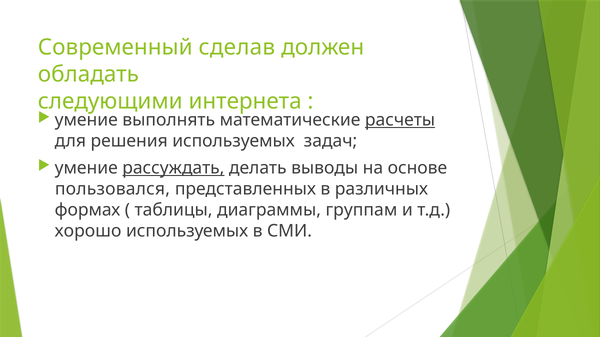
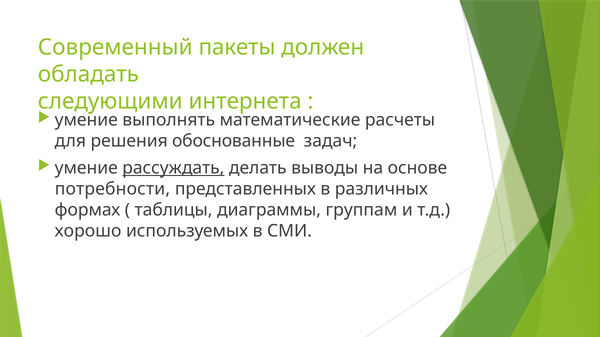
сделав: сделав -> пакеты
расчеты underline: present -> none
решения используемых: используемых -> обоснованные
пользовался: пользовался -> потребности
